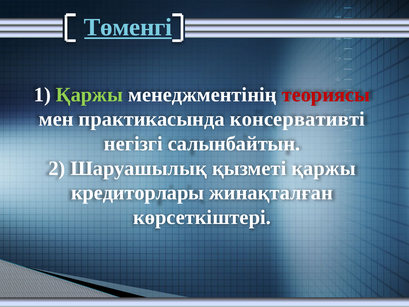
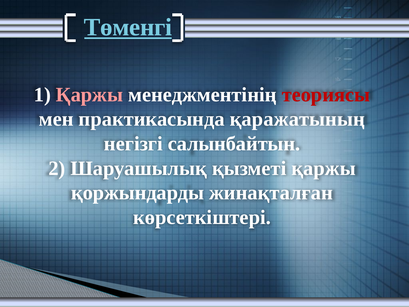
Қаржы at (89, 95) colour: light green -> pink
консервативті: консервативті -> қаражатының
кредиторлары: кредиторлары -> қоржындарды
